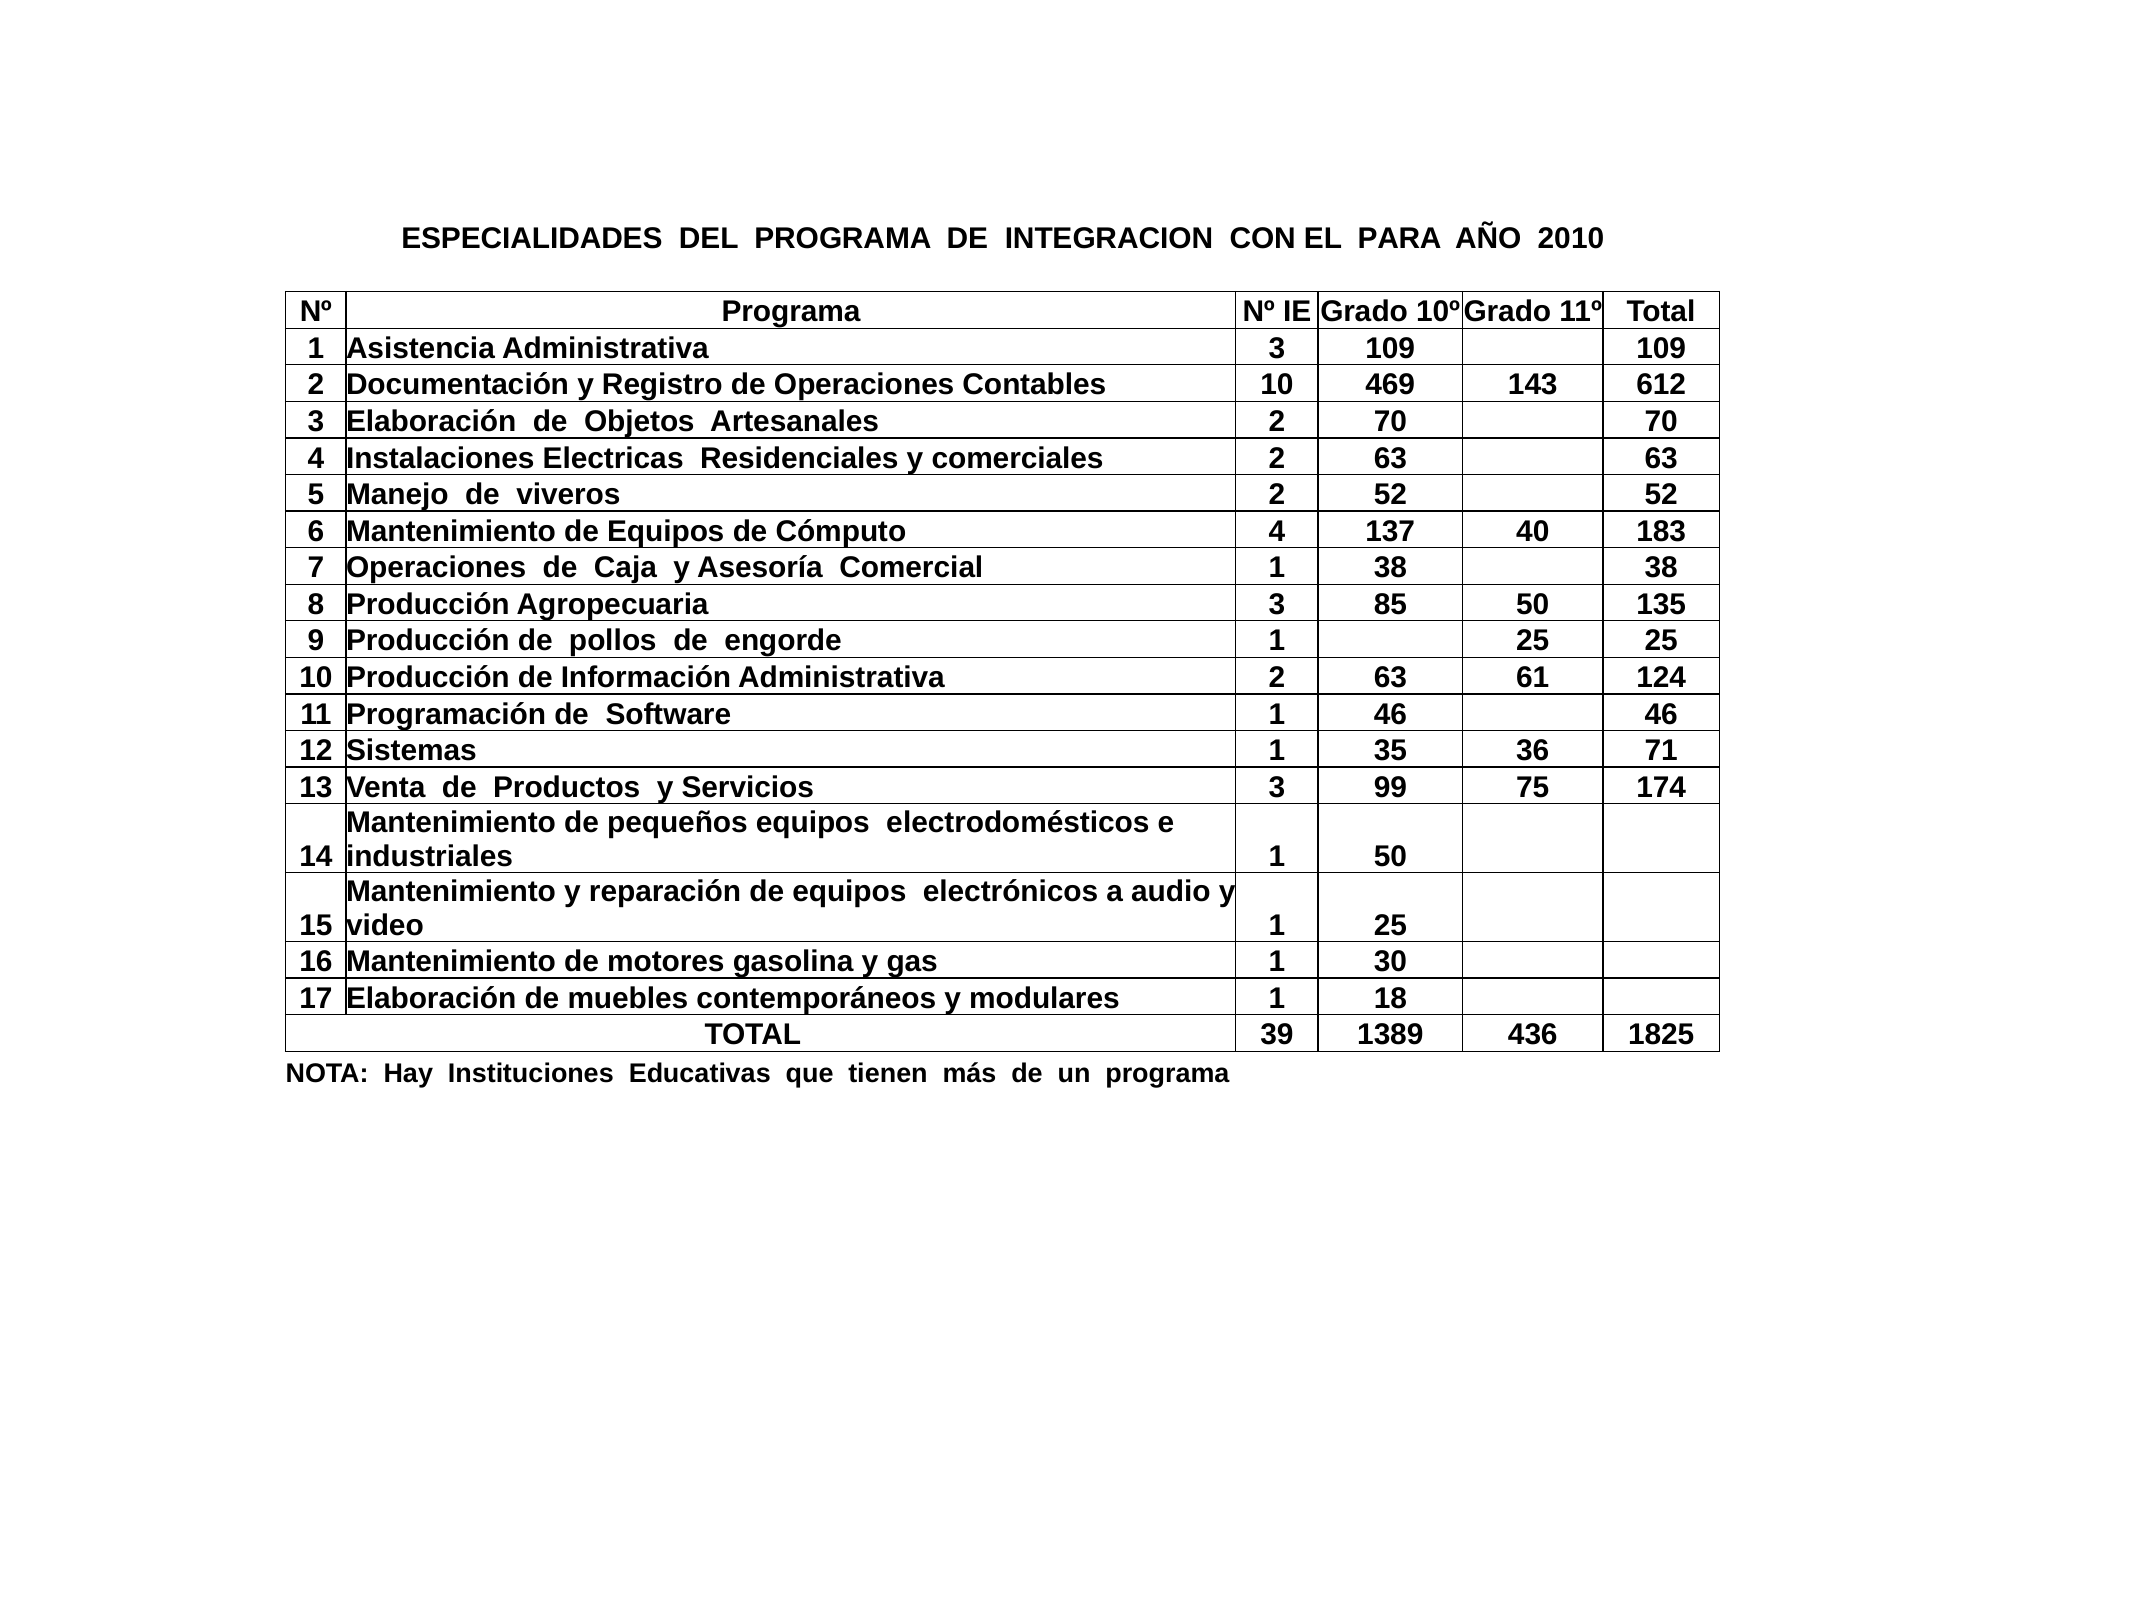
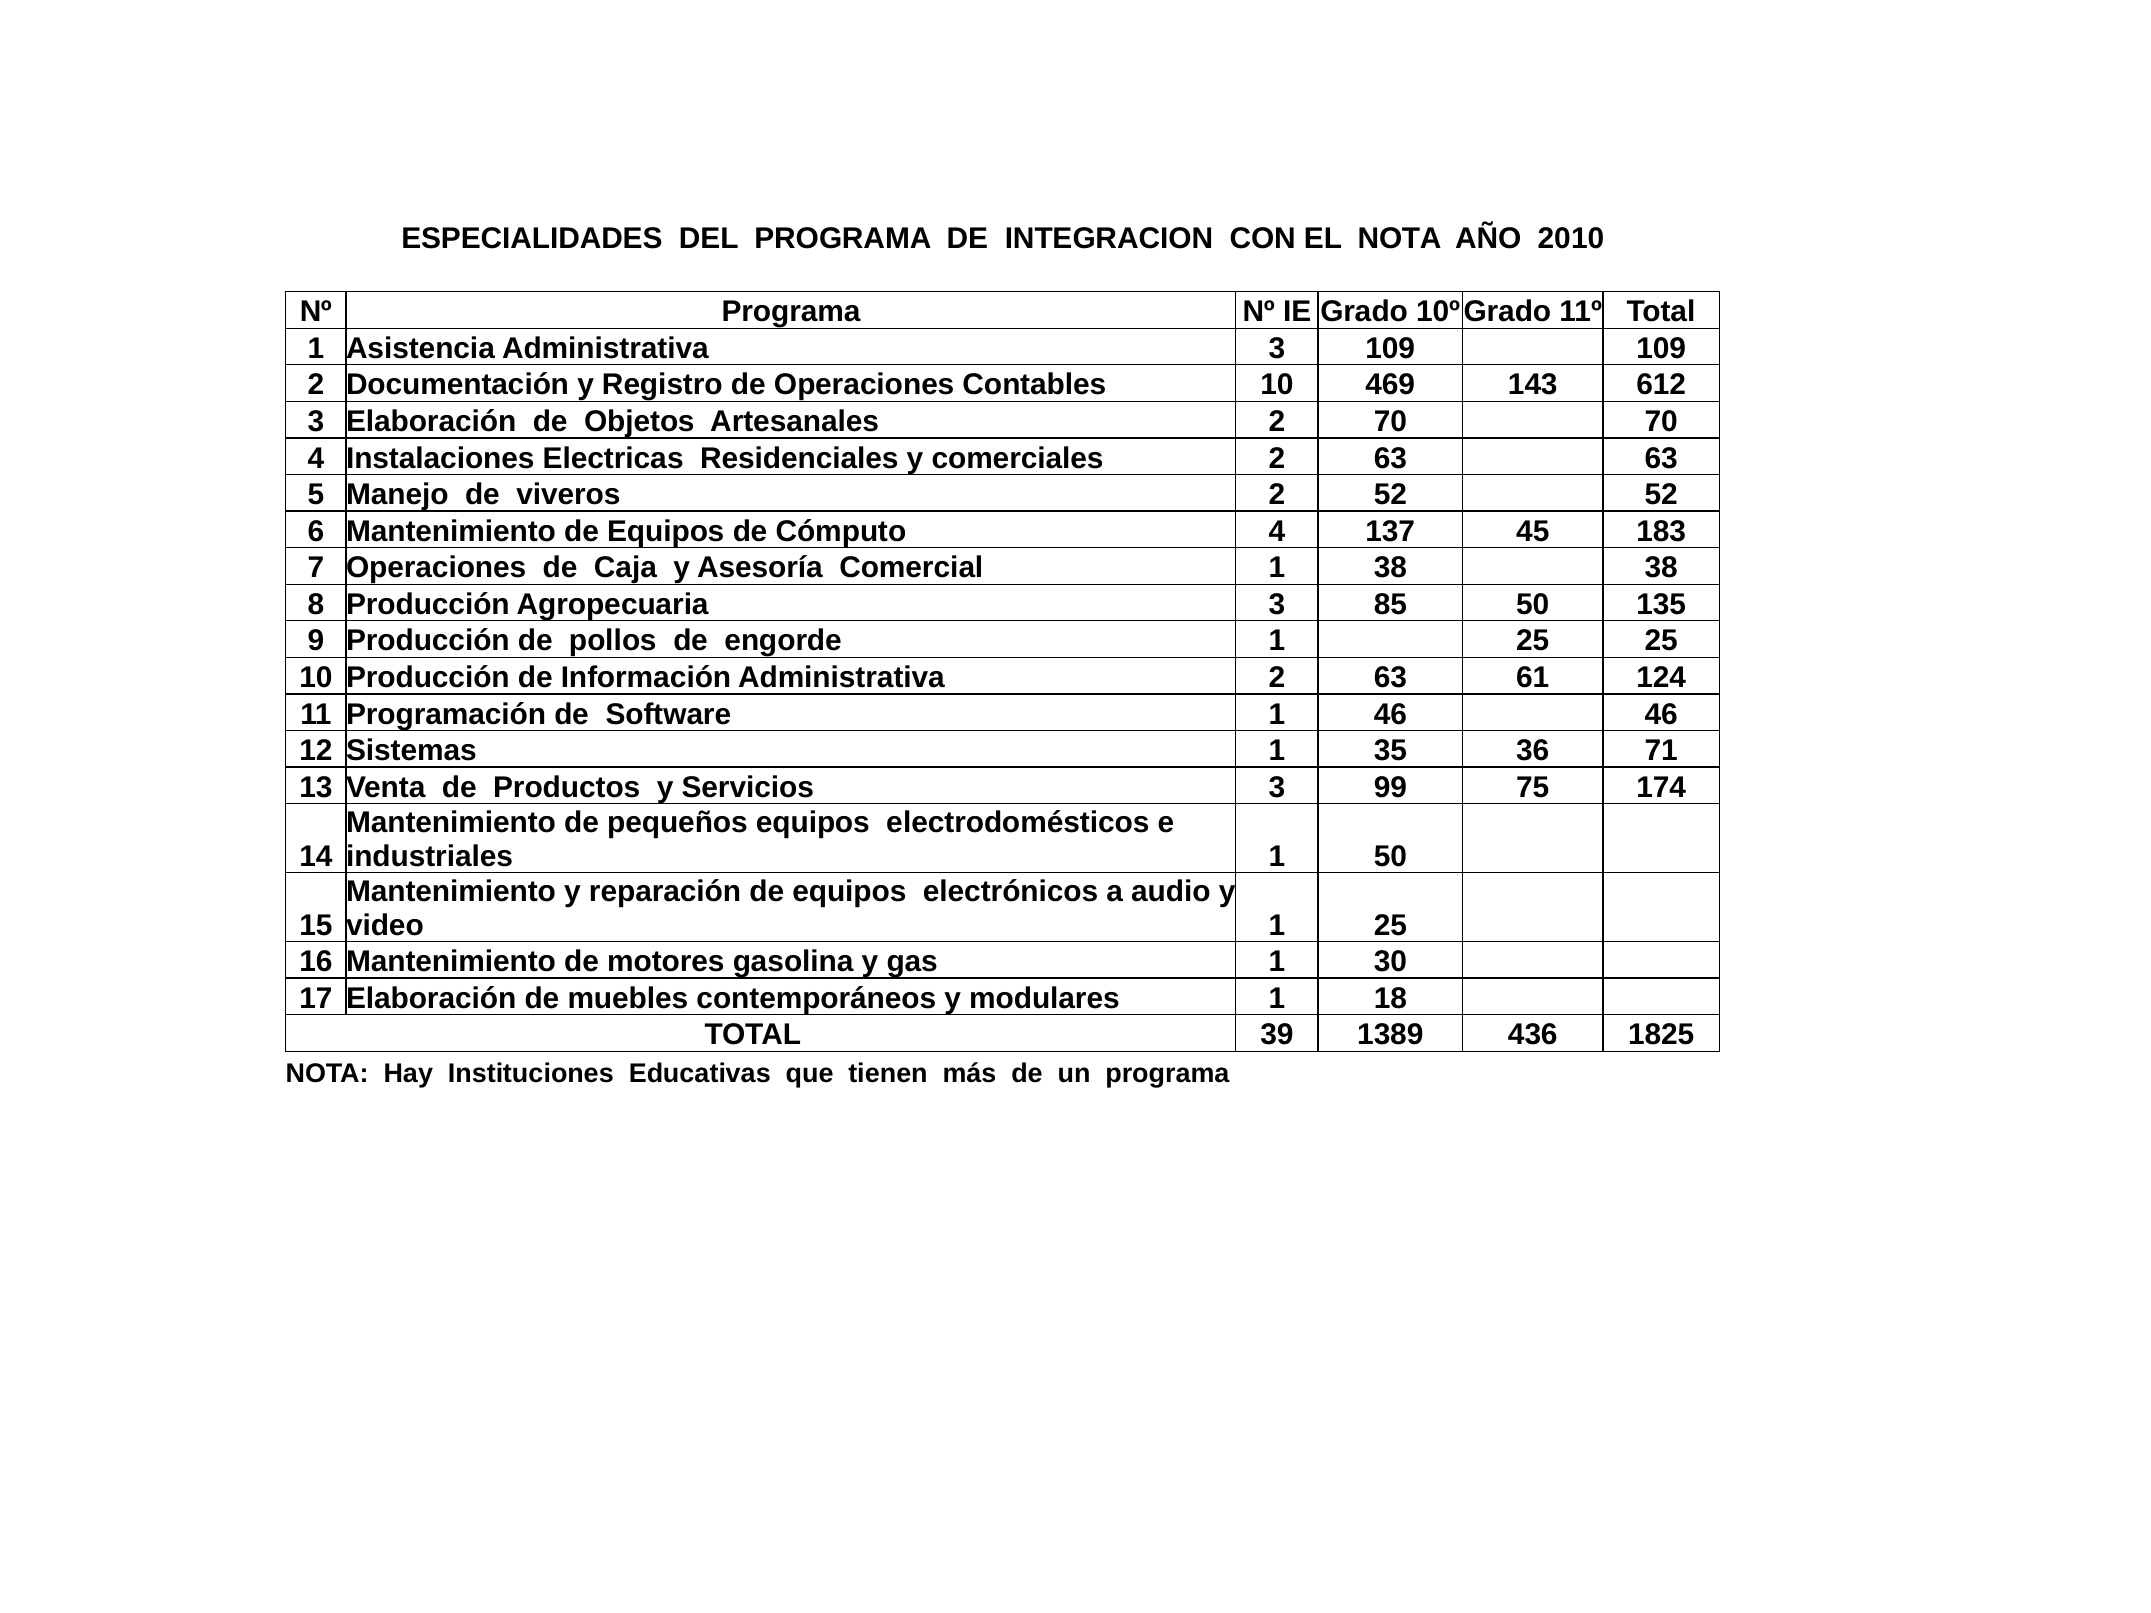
EL PARA: PARA -> NOTA
40: 40 -> 45
